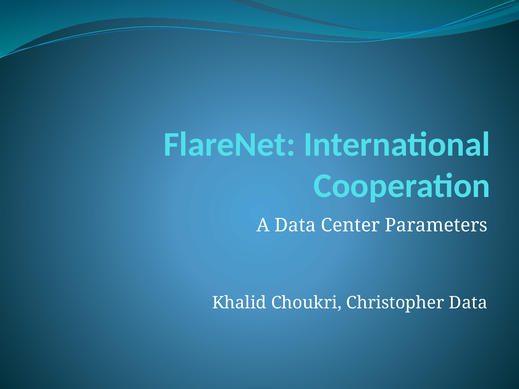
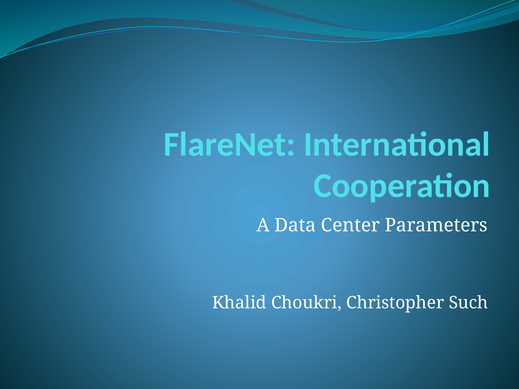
Christopher Data: Data -> Such
